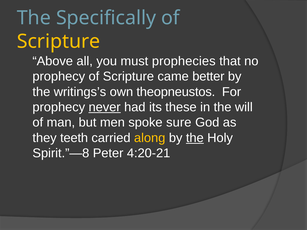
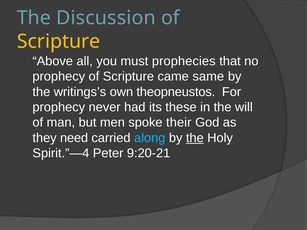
Specifically: Specifically -> Discussion
better: better -> same
never underline: present -> none
sure: sure -> their
teeth: teeth -> need
along colour: yellow -> light blue
Spirit.”—8: Spirit.”—8 -> Spirit.”—4
4:20-21: 4:20-21 -> 9:20-21
